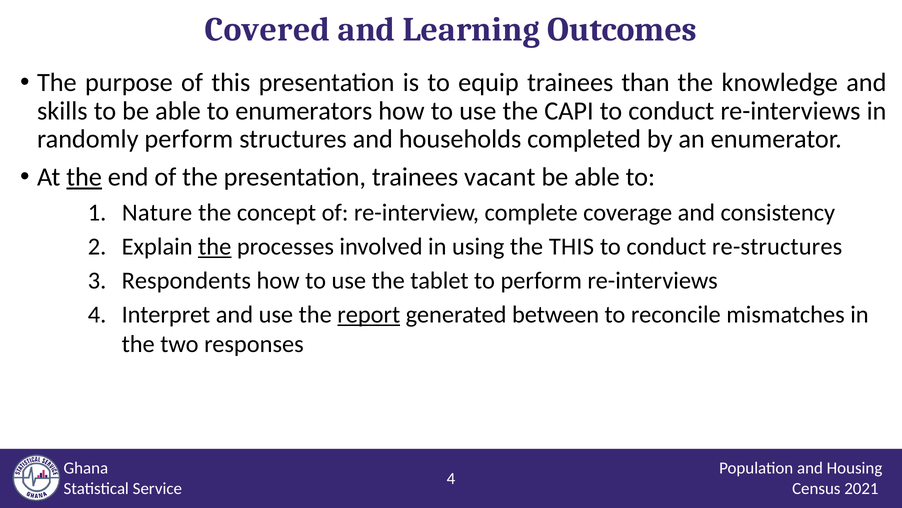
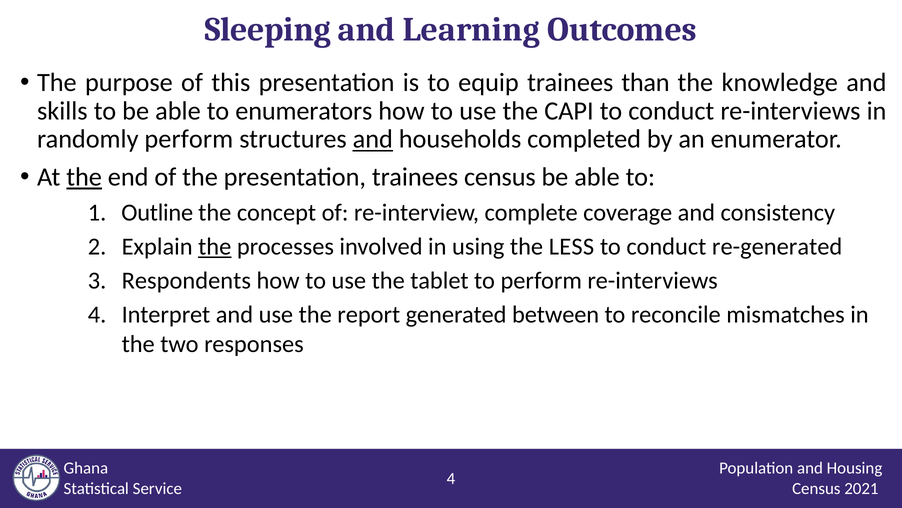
Covered: Covered -> Sleeping
and at (373, 139) underline: none -> present
trainees vacant: vacant -> census
Nature: Nature -> Outline
the THIS: THIS -> LESS
re-structures: re-structures -> re-generated
report underline: present -> none
